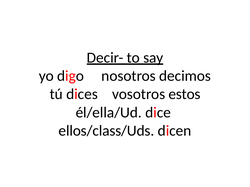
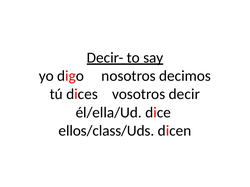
estos: estos -> decir
